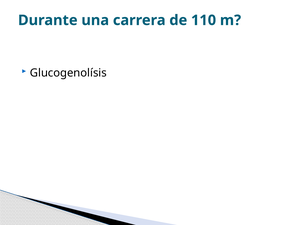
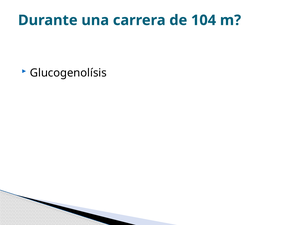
110: 110 -> 104
